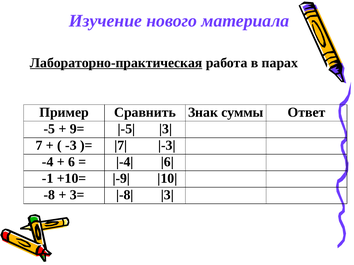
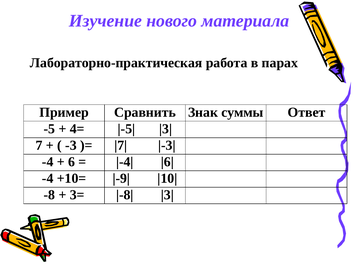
Лабораторно-практическая underline: present -> none
9=: 9= -> 4=
-1 at (48, 179): -1 -> -4
